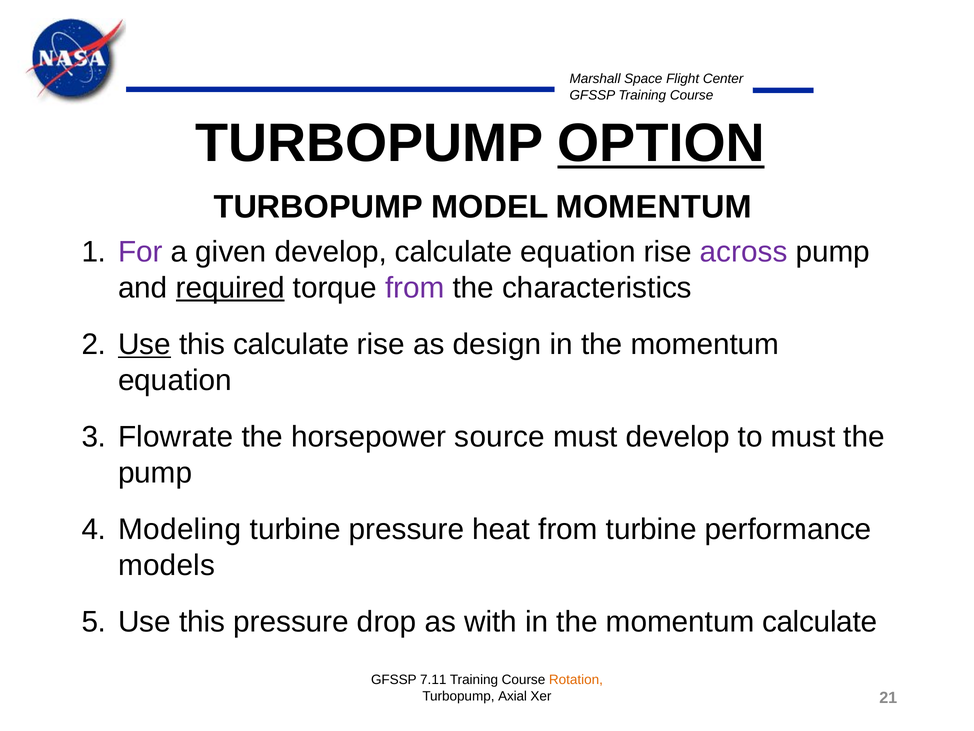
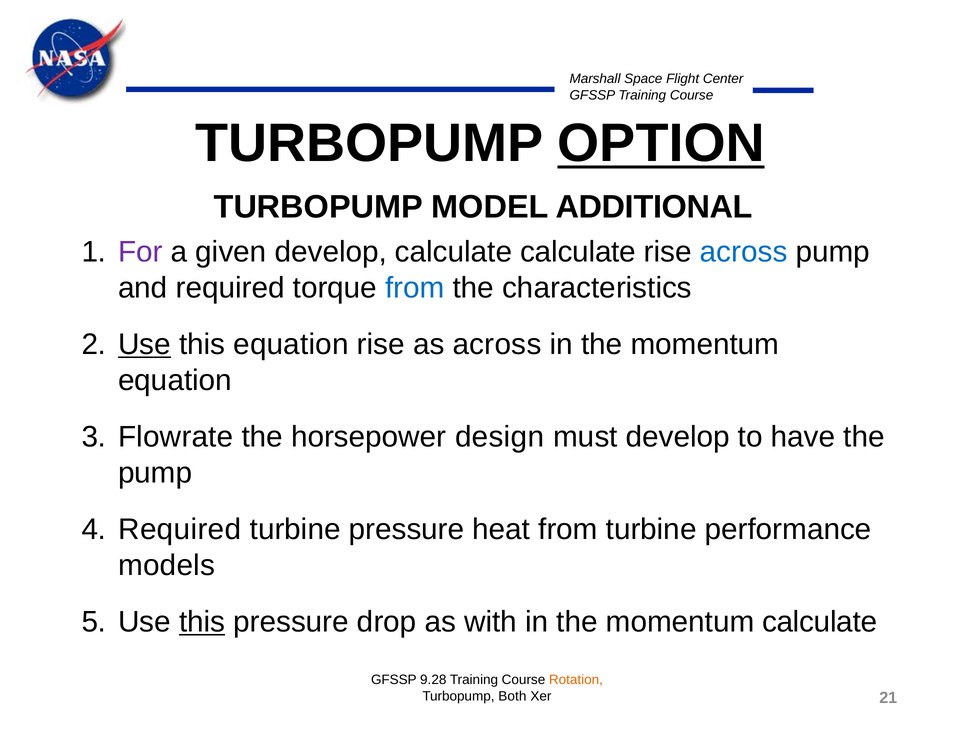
MODEL MOMENTUM: MOMENTUM -> ADDITIONAL
calculate equation: equation -> calculate
across at (744, 252) colour: purple -> blue
required at (230, 287) underline: present -> none
from at (415, 287) colour: purple -> blue
this calculate: calculate -> equation
as design: design -> across
source: source -> design
to must: must -> have
4 Modeling: Modeling -> Required
this at (202, 622) underline: none -> present
7.11: 7.11 -> 9.28
Axial: Axial -> Both
